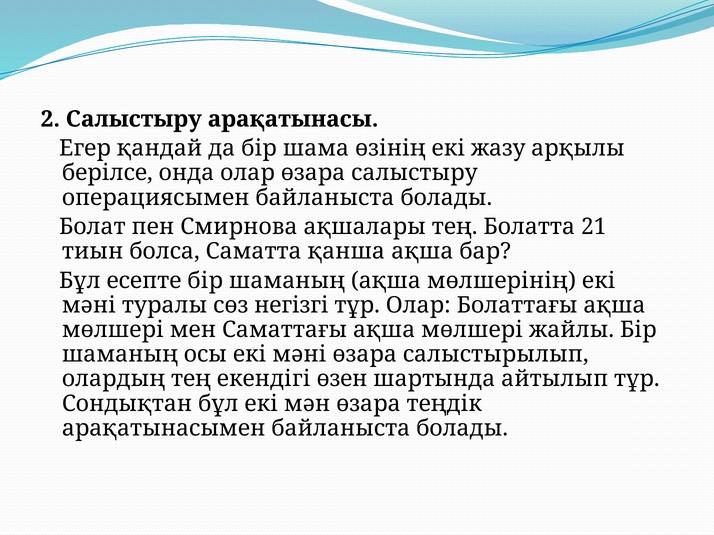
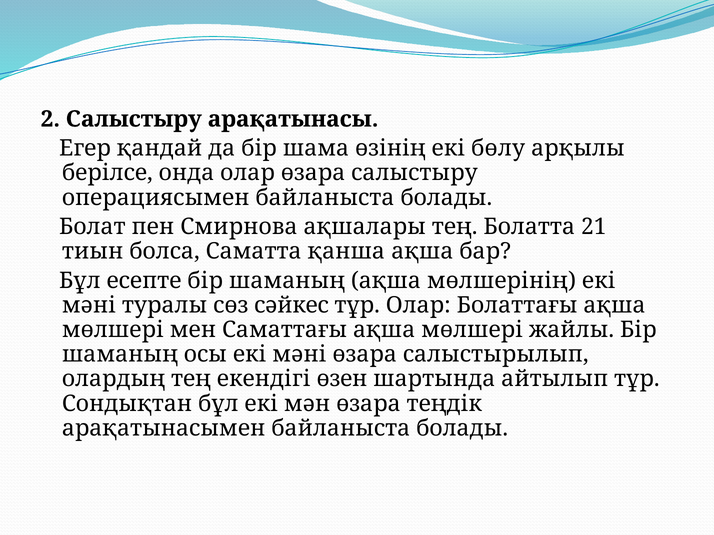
жазу: жазу -> бөлу
негізгі: негізгі -> сәйкес
